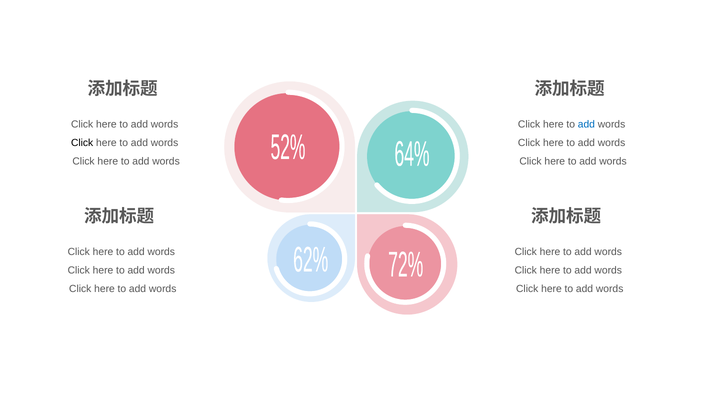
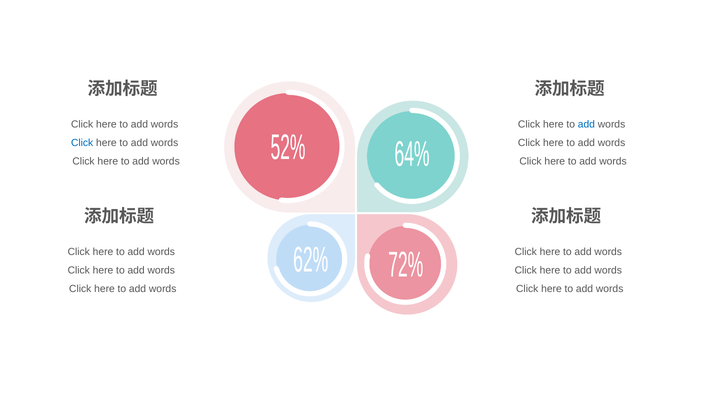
Click at (82, 143) colour: black -> blue
